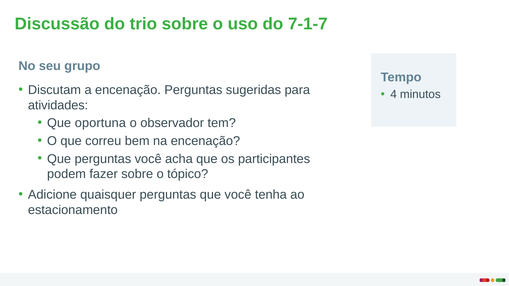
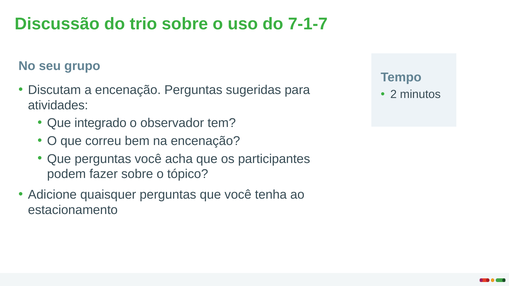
4: 4 -> 2
oportuna: oportuna -> integrado
